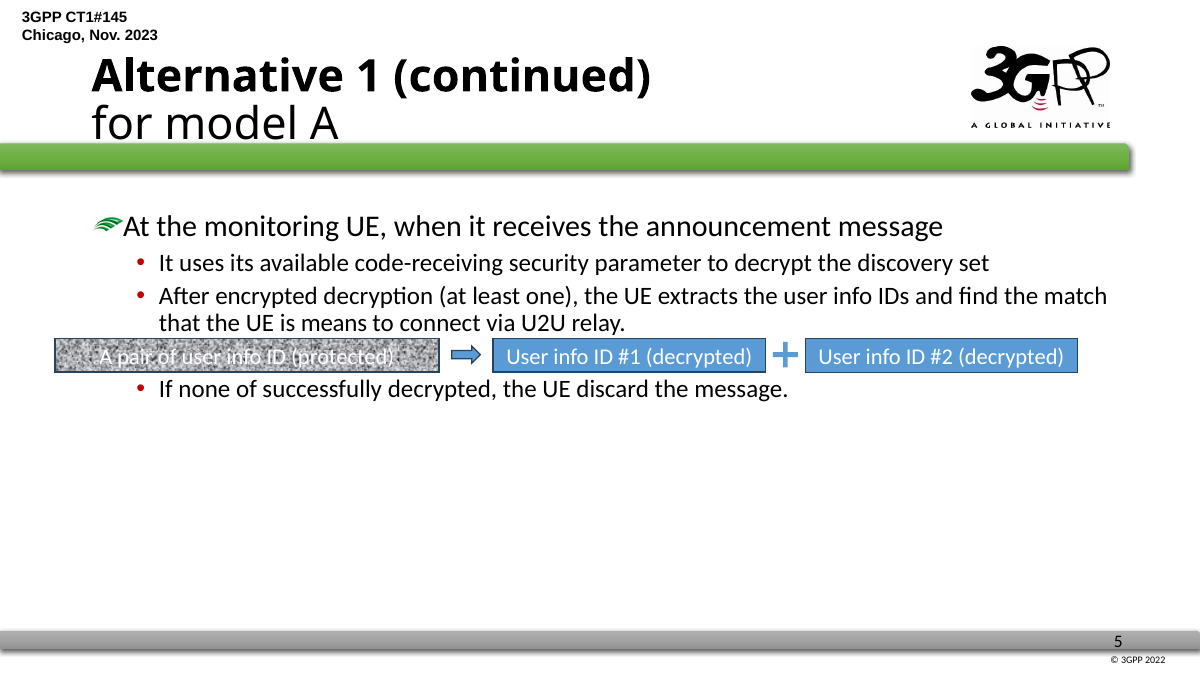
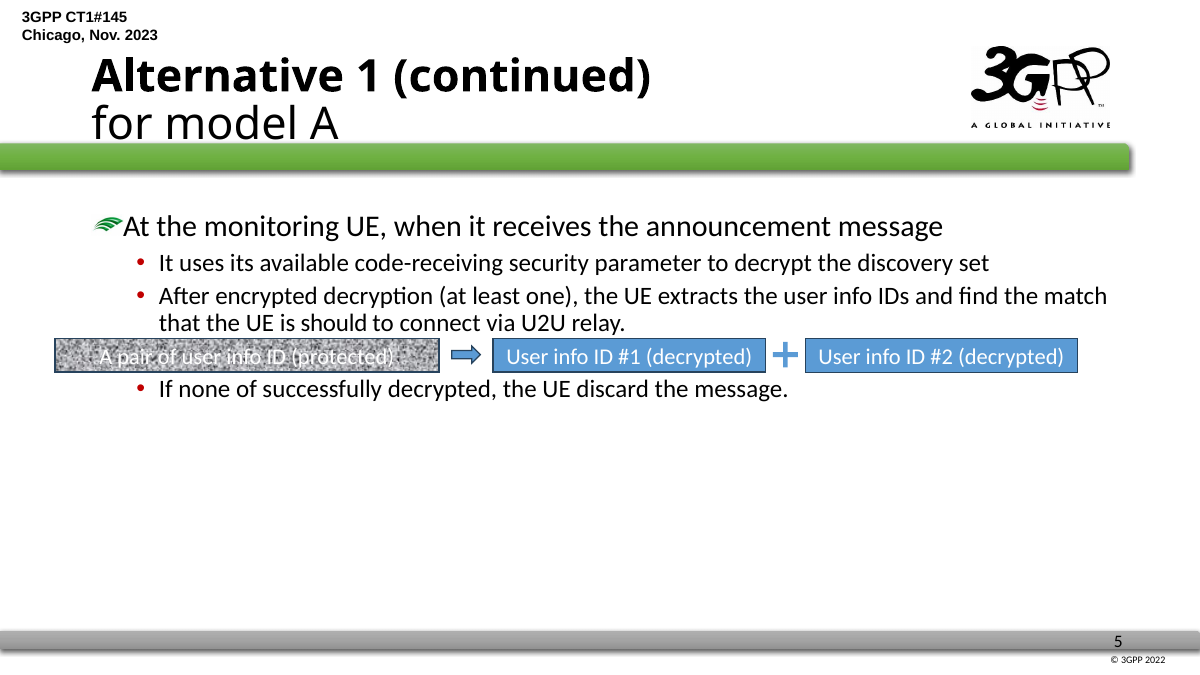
means: means -> should
